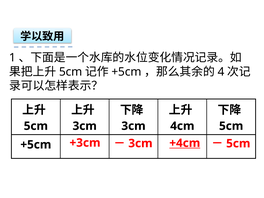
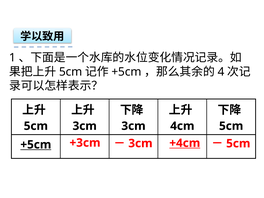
+5cm at (36, 145) underline: none -> present
